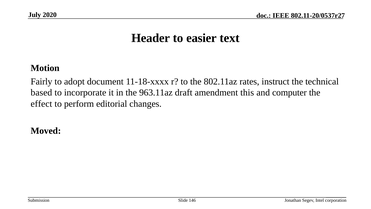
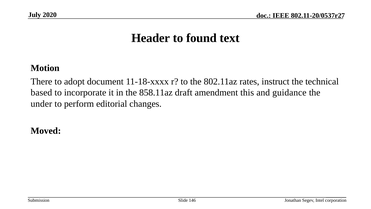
easier: easier -> found
Fairly: Fairly -> There
963.11az: 963.11az -> 858.11az
computer: computer -> guidance
effect: effect -> under
